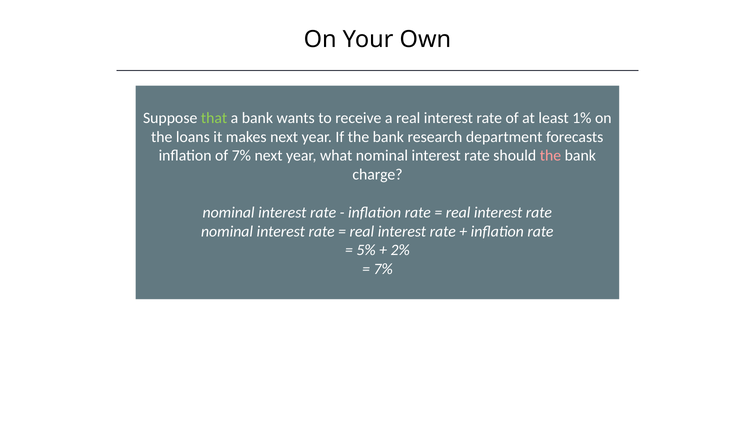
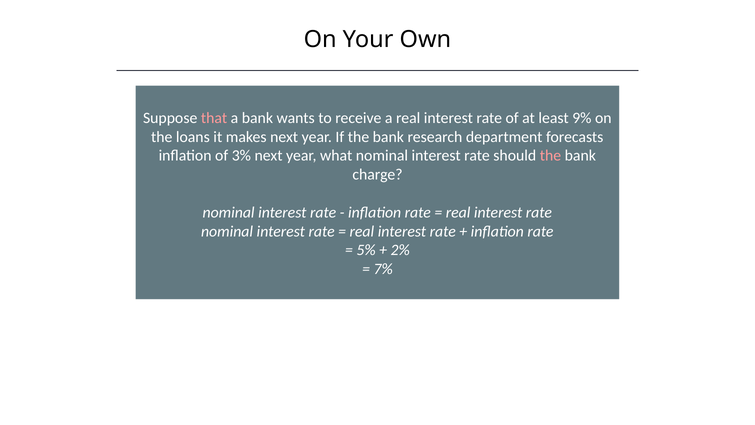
that colour: light green -> pink
1%: 1% -> 9%
of 7%: 7% -> 3%
